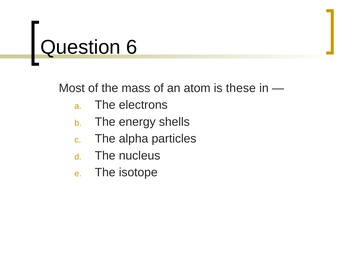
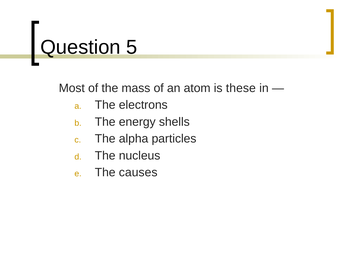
6: 6 -> 5
isotope: isotope -> causes
